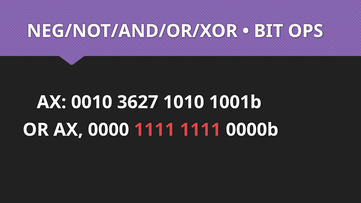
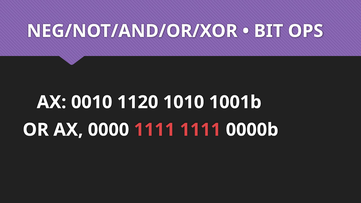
3627: 3627 -> 1120
